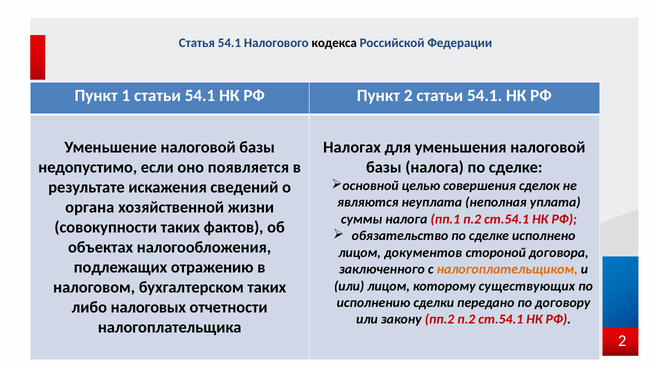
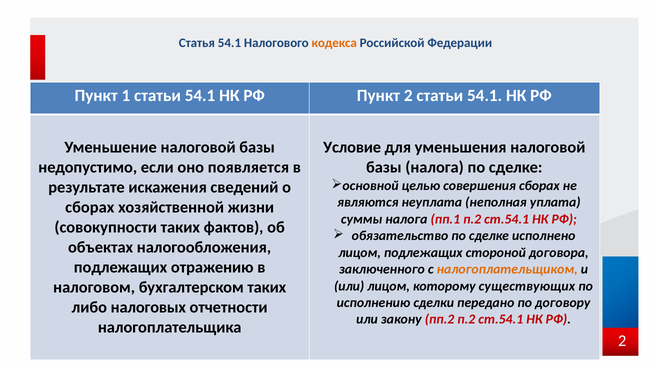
кодекса colour: black -> orange
Налогах: Налогах -> Условие
совершения сделок: сделок -> сборах
органа at (90, 208): органа -> сборах
лицом документов: документов -> подлежащих
